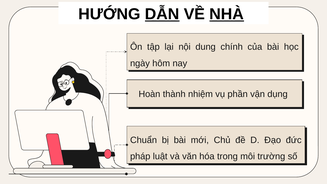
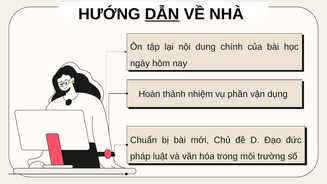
NHÀ underline: present -> none
